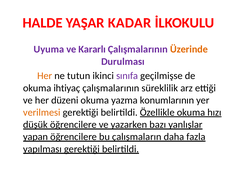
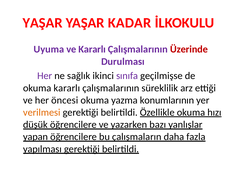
HALDE at (43, 23): HALDE -> YAŞAR
Üzerinde colour: orange -> red
Her at (45, 76) colour: orange -> purple
tutun: tutun -> sağlık
okuma ihtiyaç: ihtiyaç -> kararlı
düzeni: düzeni -> öncesi
